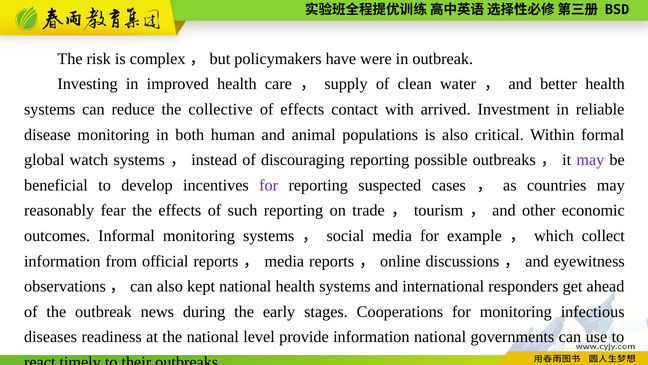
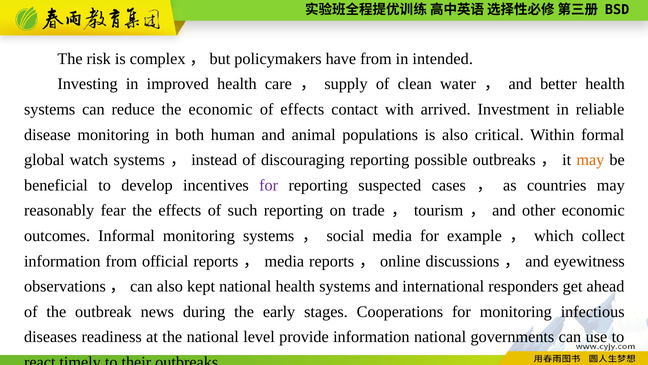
have were: were -> from
in outbreak: outbreak -> intended
the collective: collective -> economic
may at (590, 160) colour: purple -> orange
